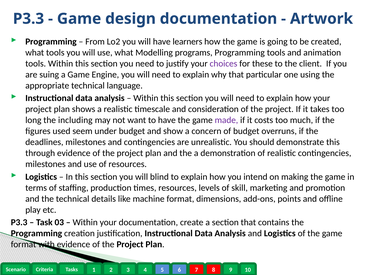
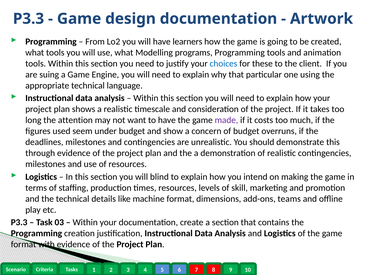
choices colour: purple -> blue
including: including -> attention
points: points -> teams
